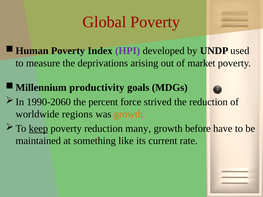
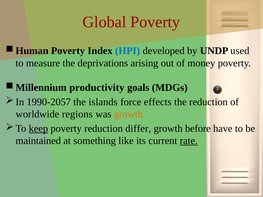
HPI colour: purple -> blue
market: market -> money
1990-2060: 1990-2060 -> 1990-2057
percent: percent -> islands
strived: strived -> effects
many: many -> differ
rate underline: none -> present
